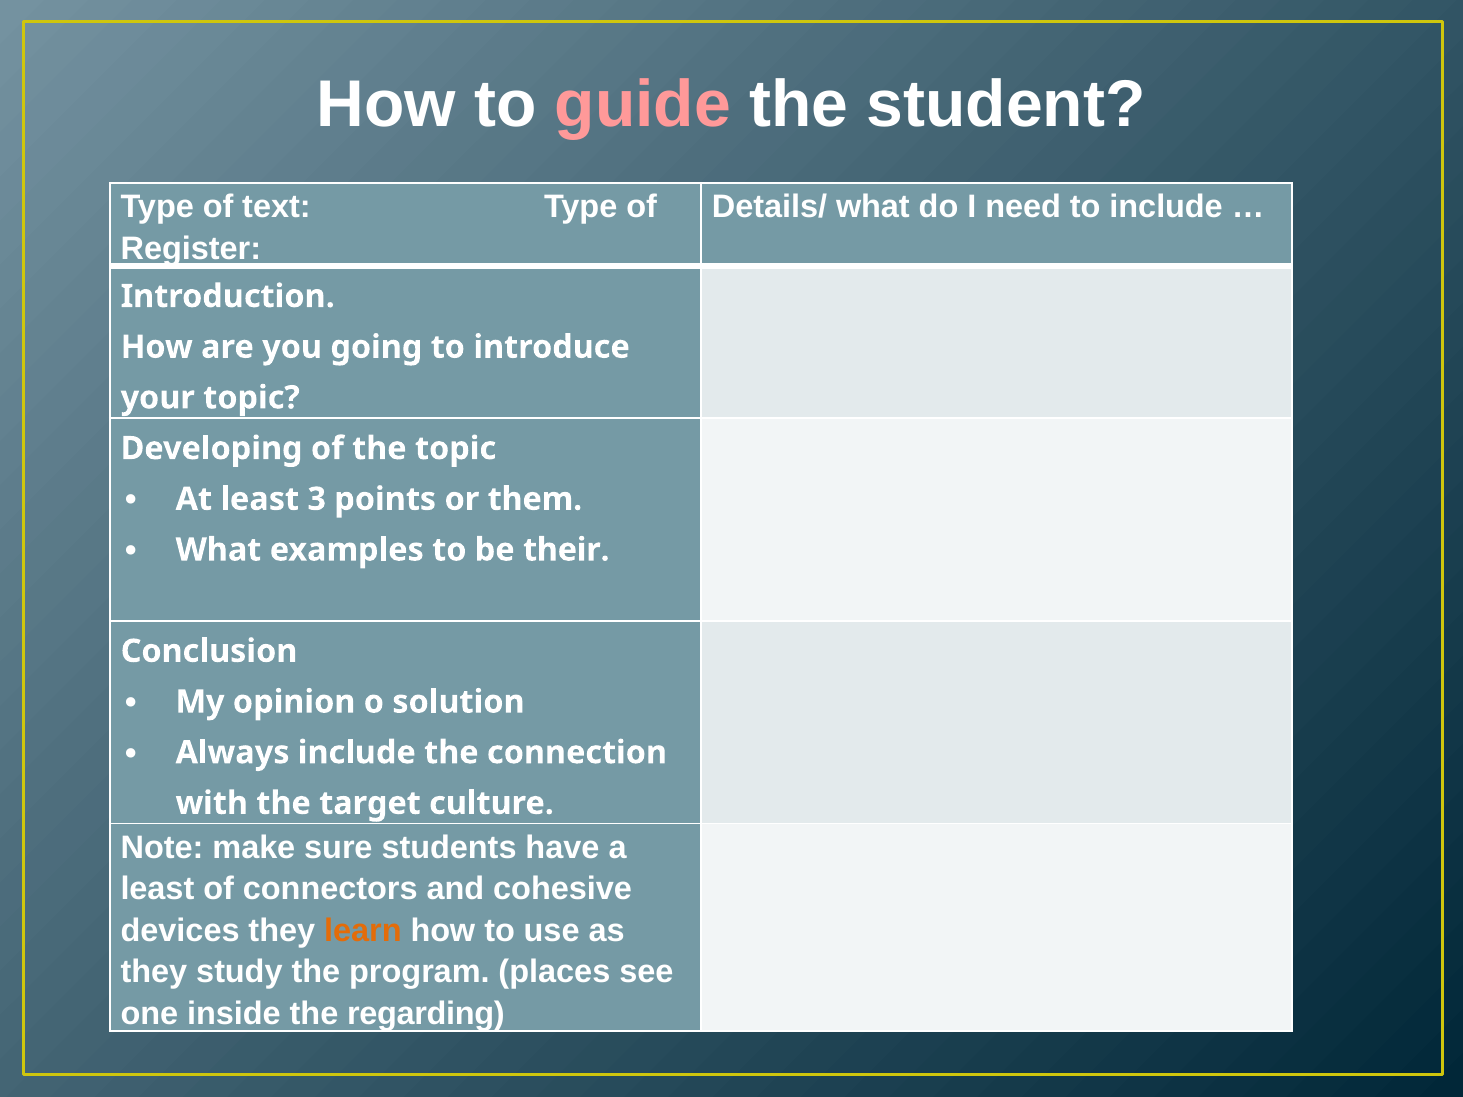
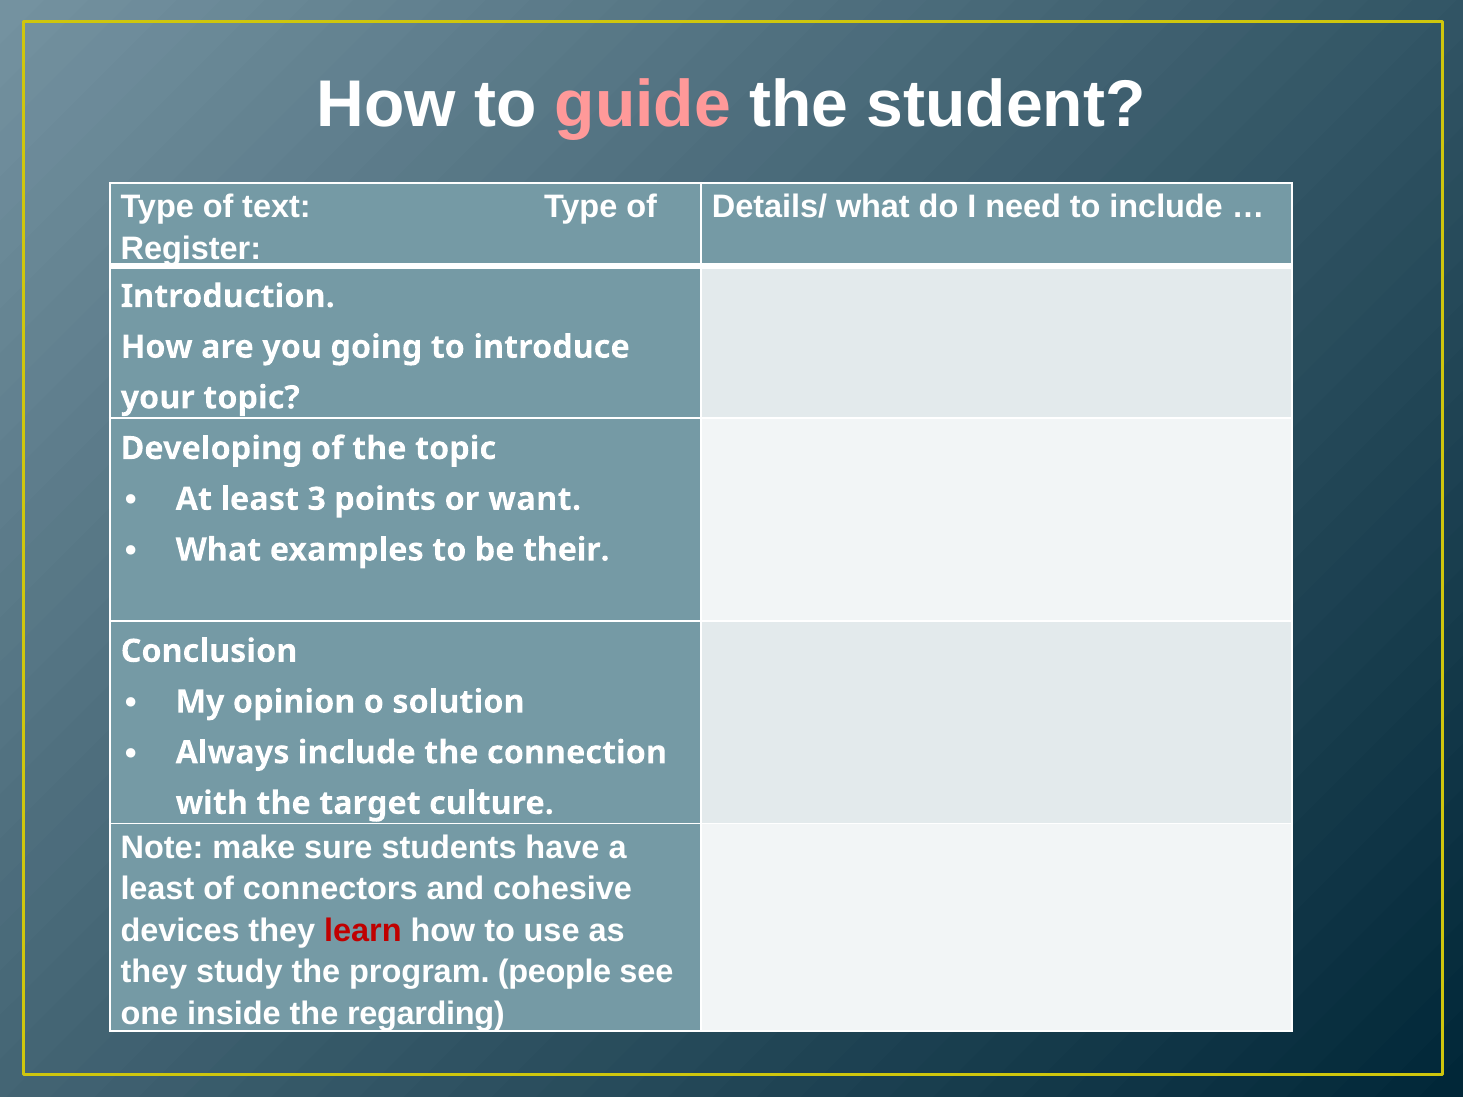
them: them -> want
learn colour: orange -> red
places: places -> people
